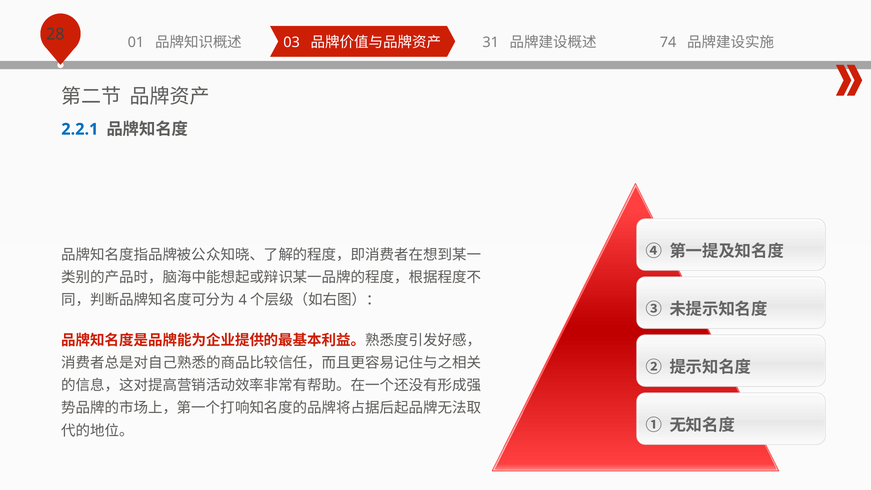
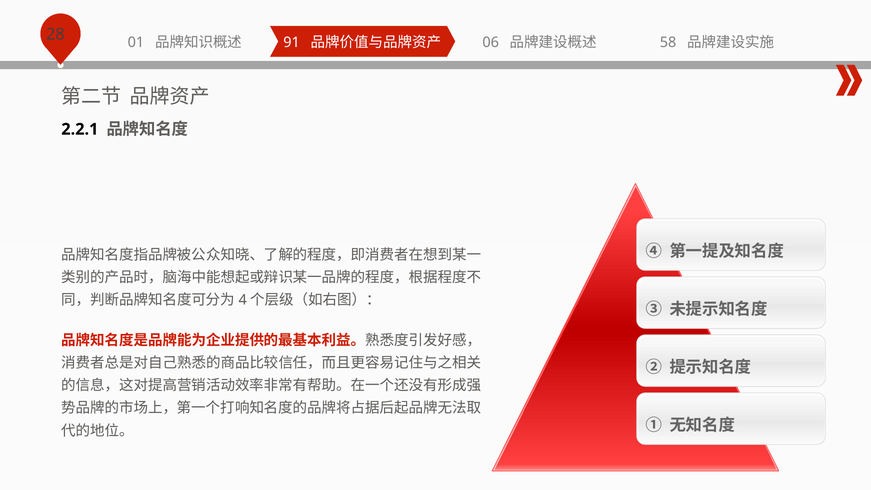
74: 74 -> 58
03: 03 -> 91
31: 31 -> 06
2.2.1 colour: blue -> black
